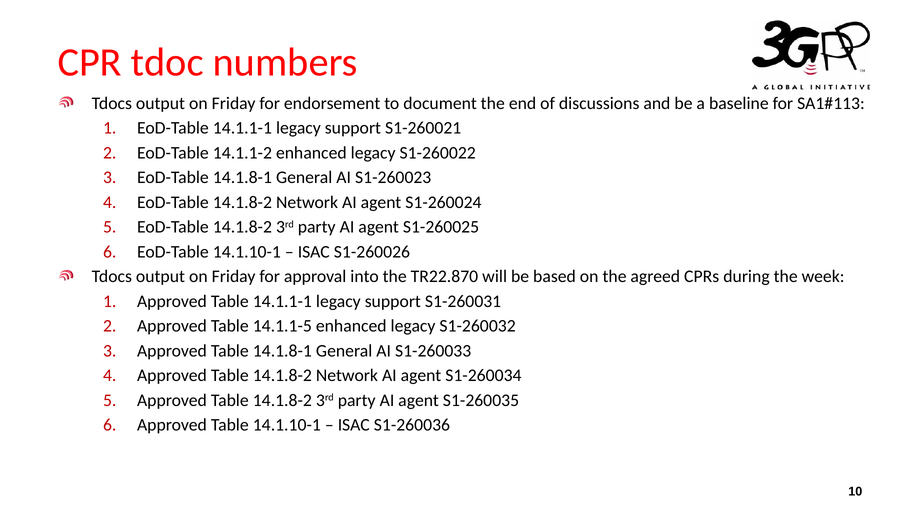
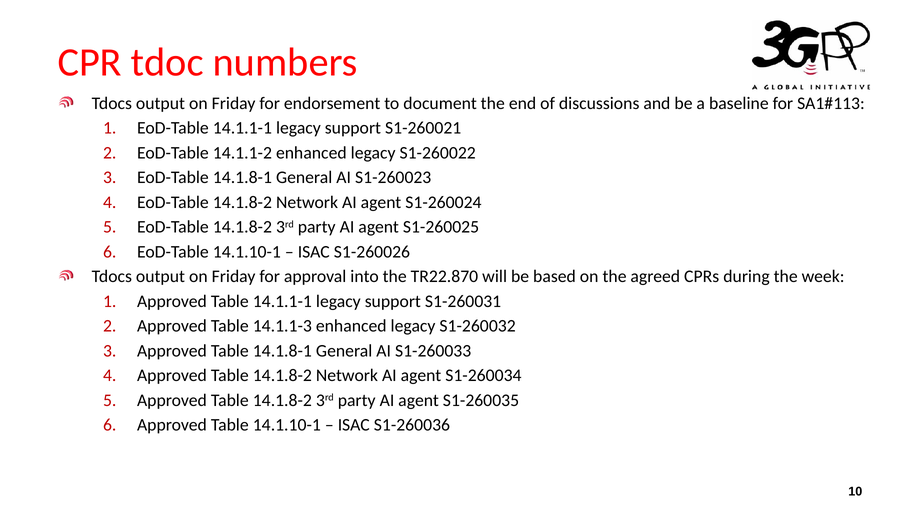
14.1.1-5: 14.1.1-5 -> 14.1.1-3
